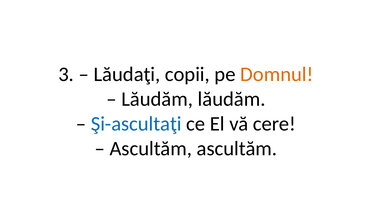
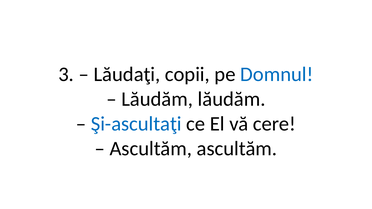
Domnul colour: orange -> blue
